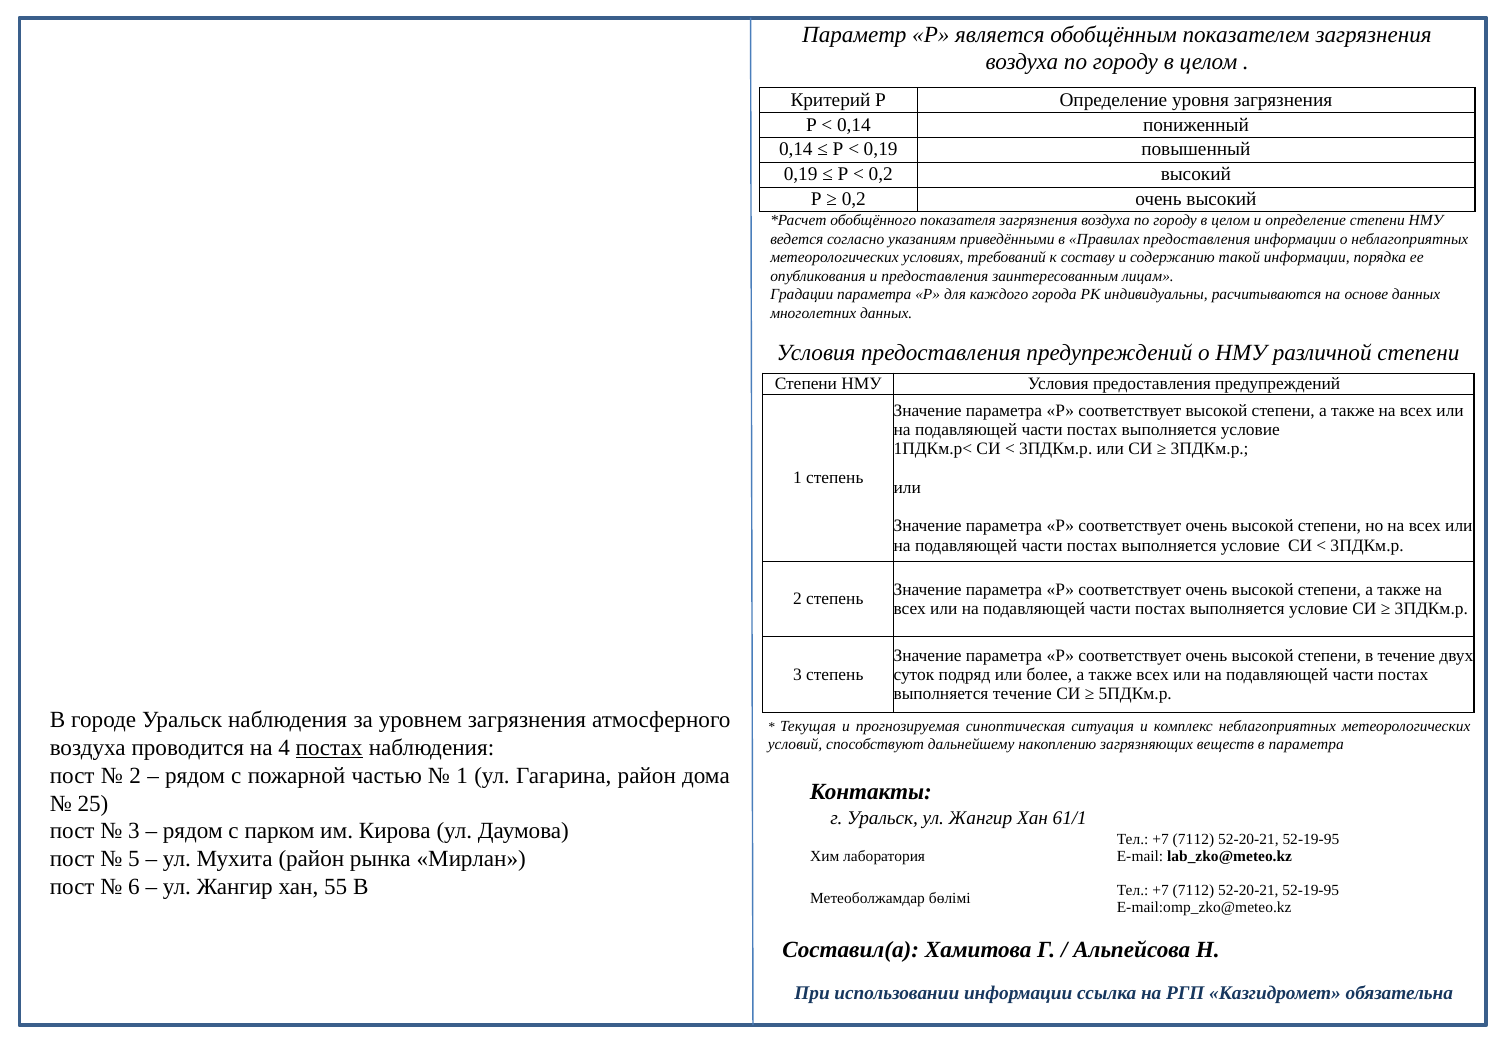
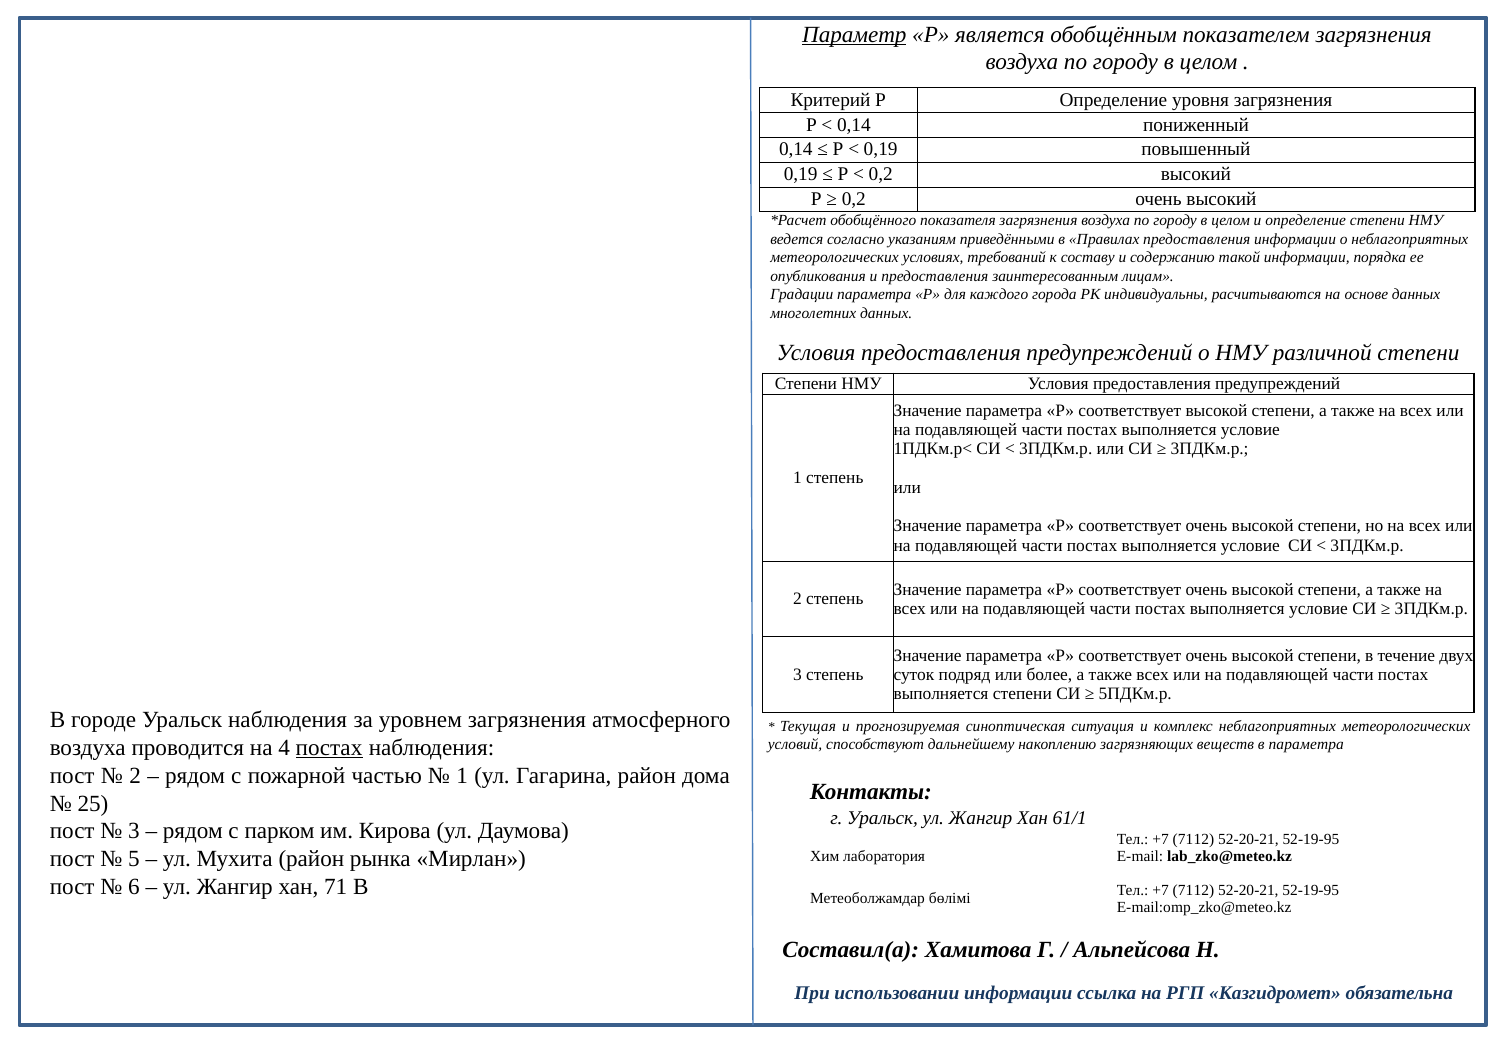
Параметр underline: none -> present
выполняется течение: течение -> степени
55: 55 -> 71
